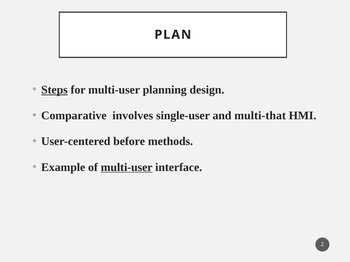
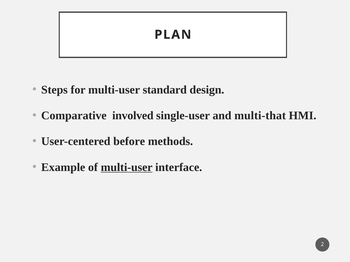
Steps underline: present -> none
planning: planning -> standard
involves: involves -> involved
